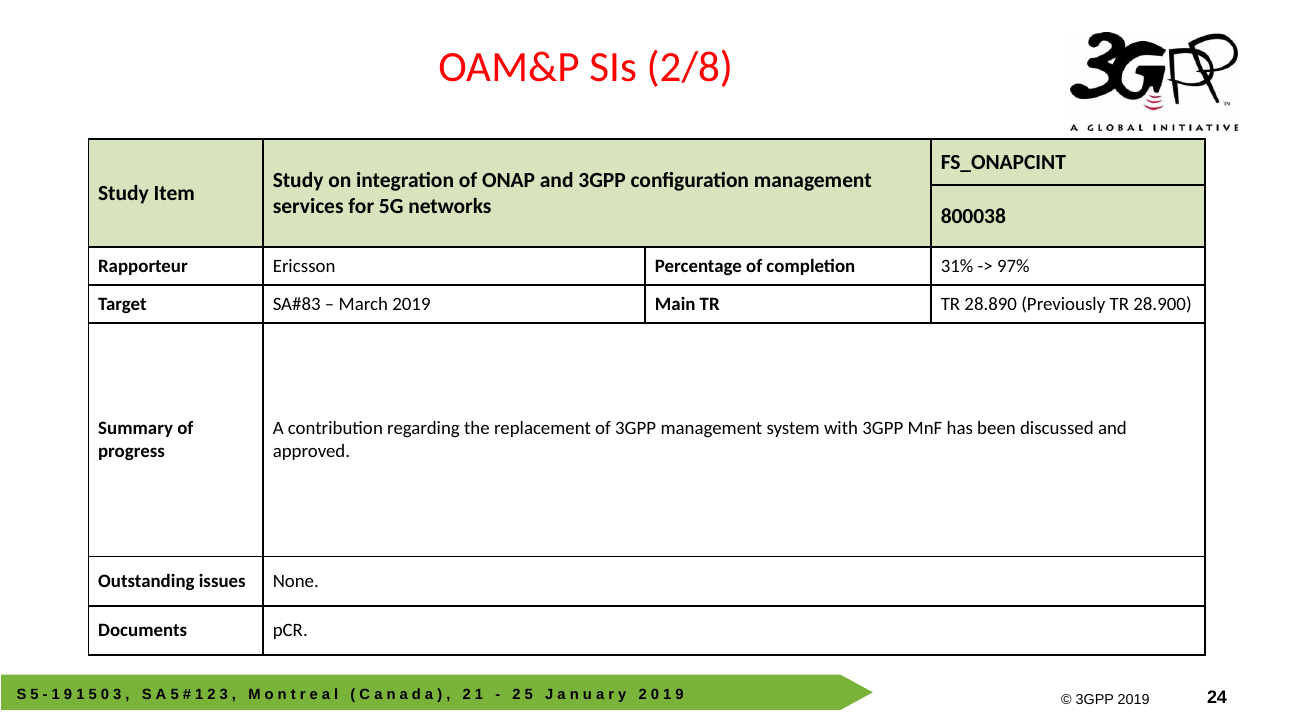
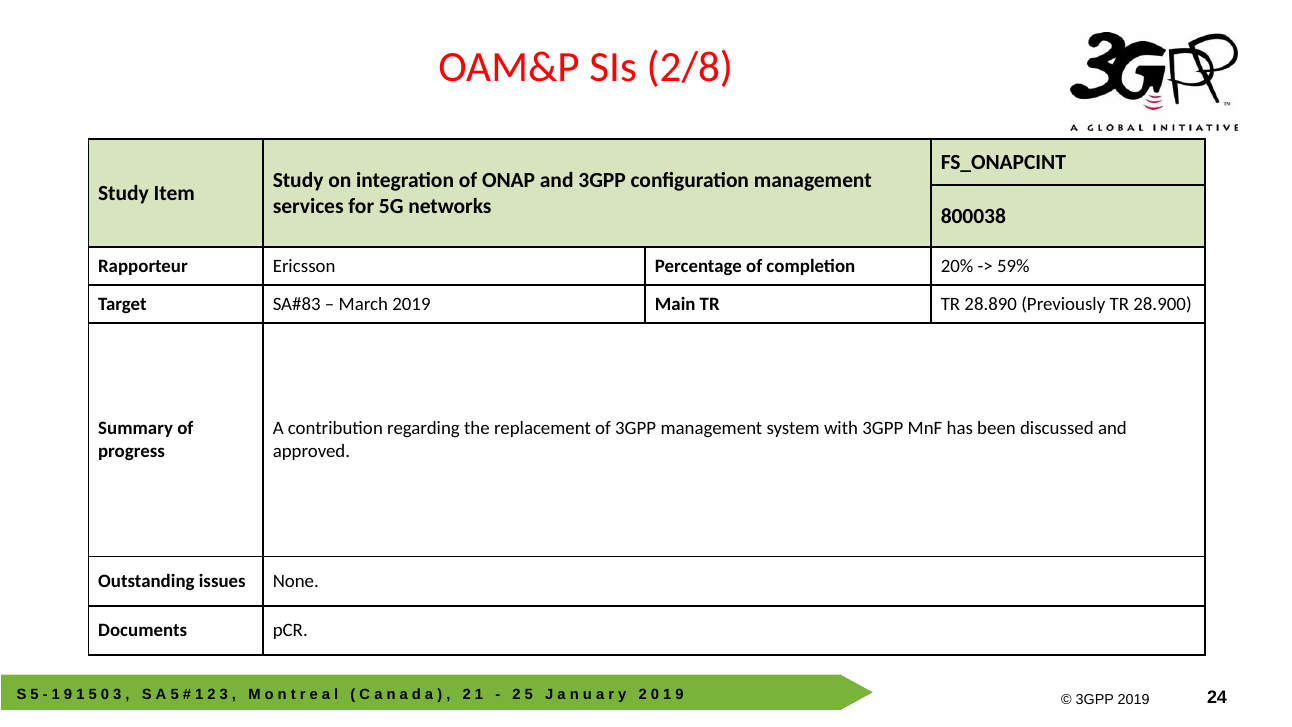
31%: 31% -> 20%
97%: 97% -> 59%
